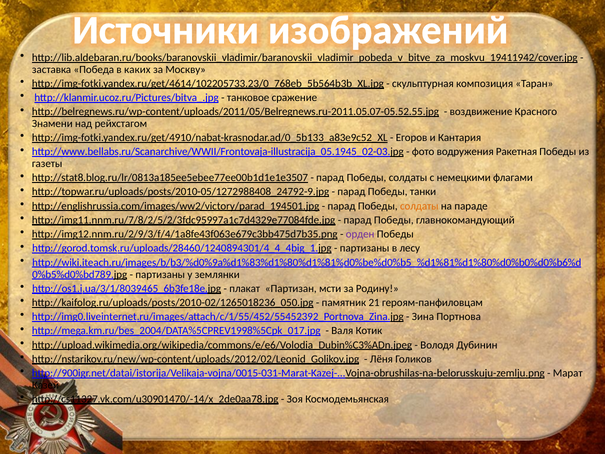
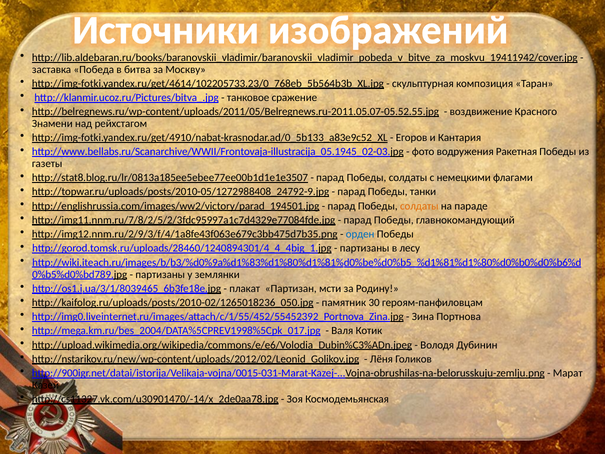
каких: каких -> битва
орден colour: purple -> blue
21: 21 -> 30
